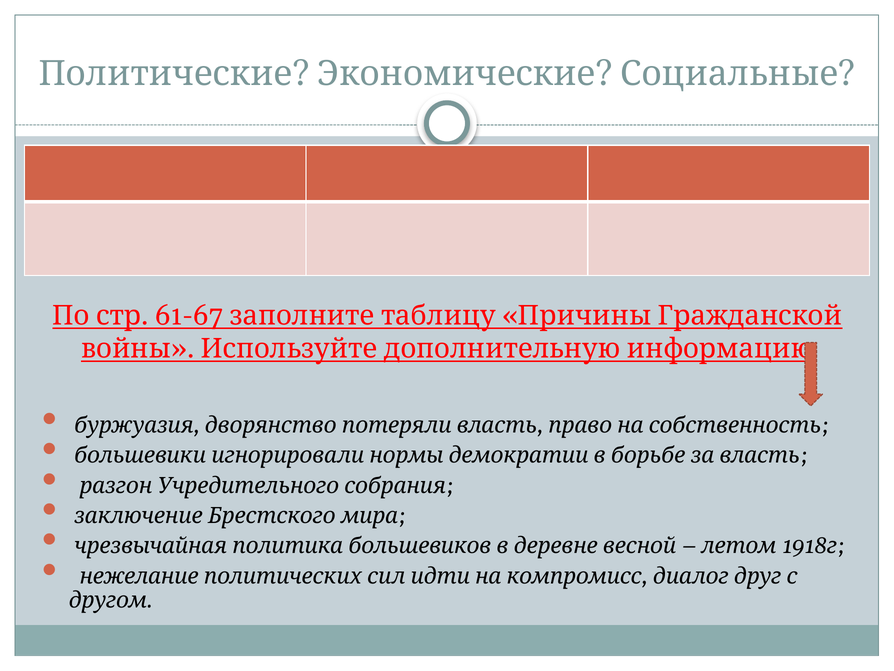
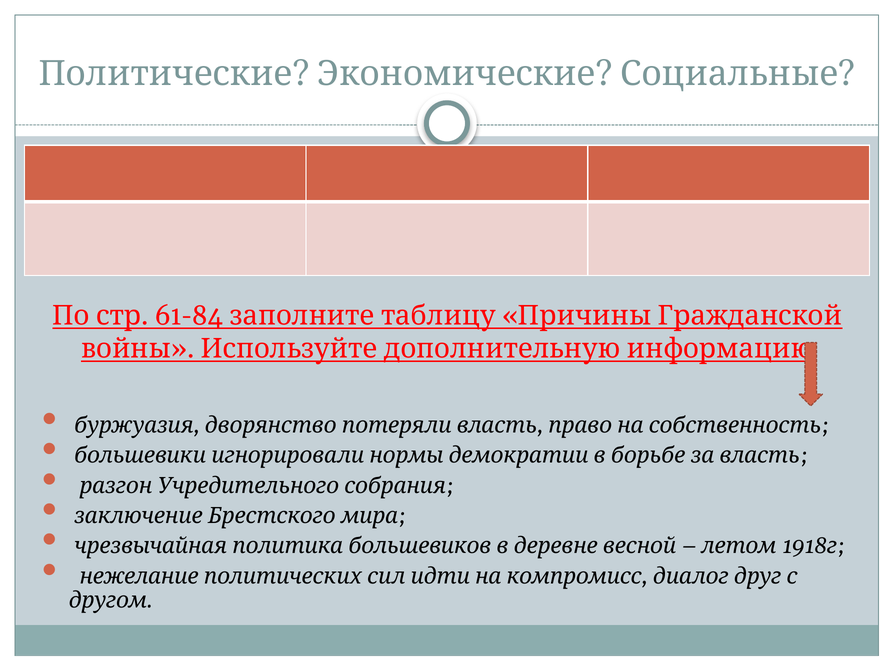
61-67: 61-67 -> 61-84
